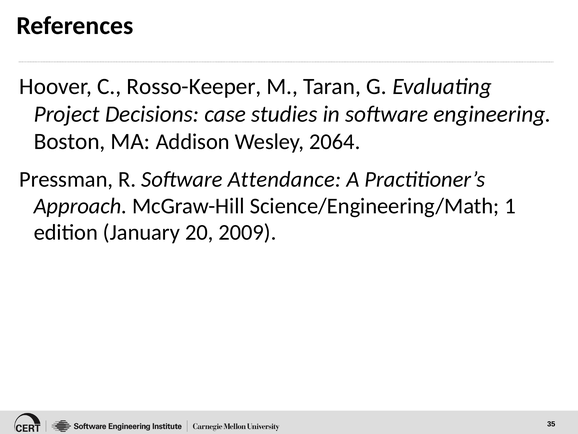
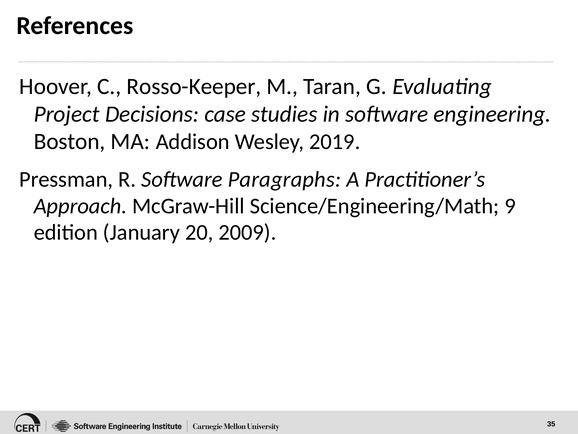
2064: 2064 -> 2019
Attendance: Attendance -> Paragraphs
1: 1 -> 9
